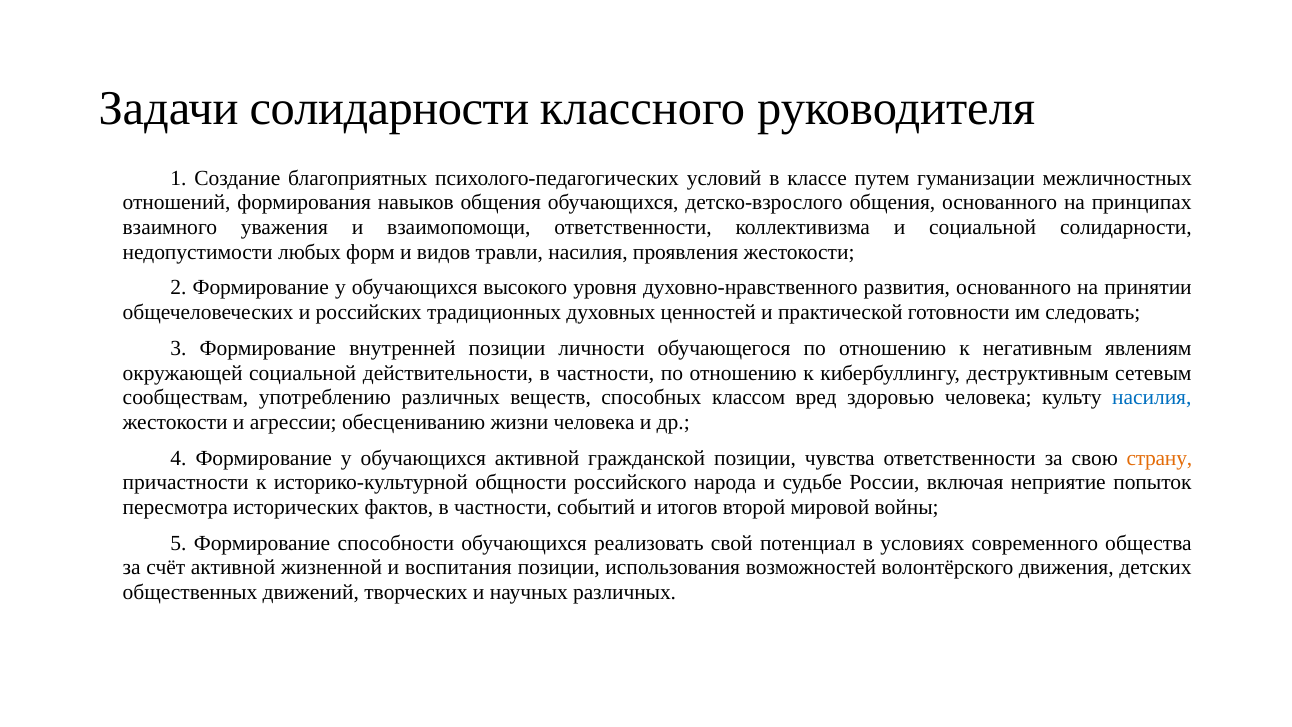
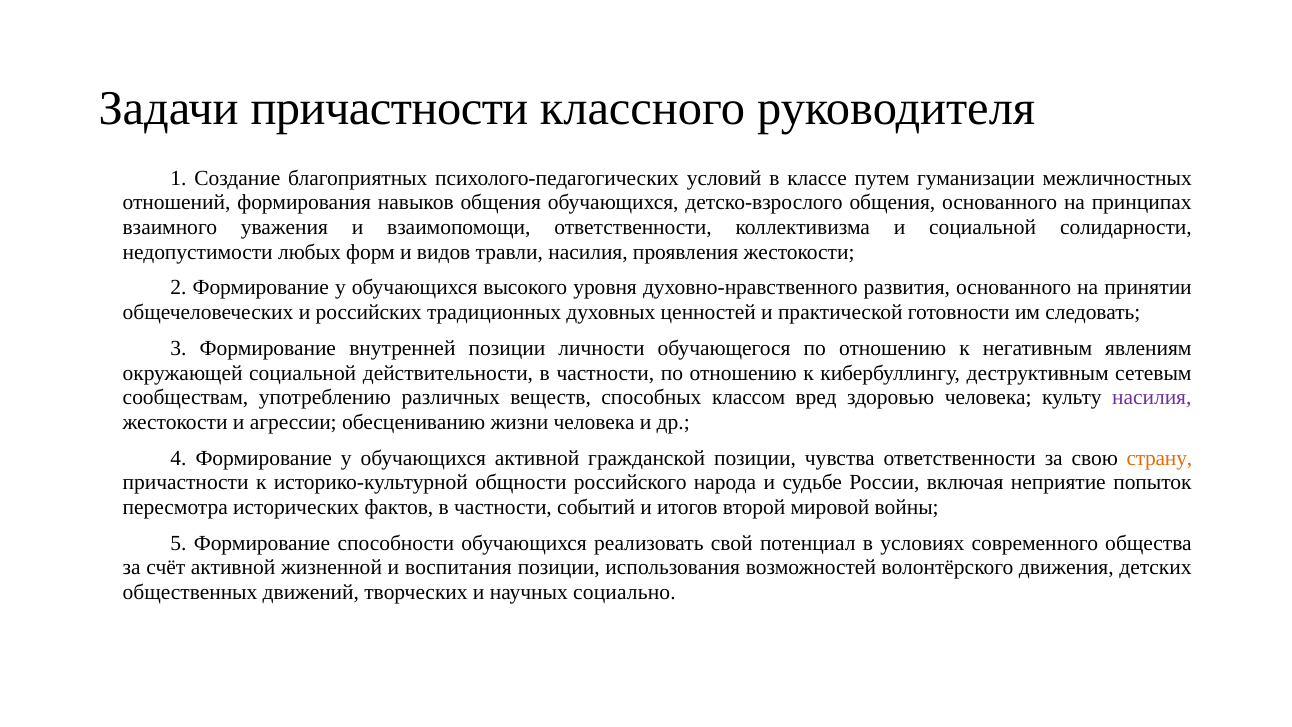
Задачи солидарности: солидарности -> причастности
насилия at (1152, 398) colour: blue -> purple
научных различных: различных -> социально
